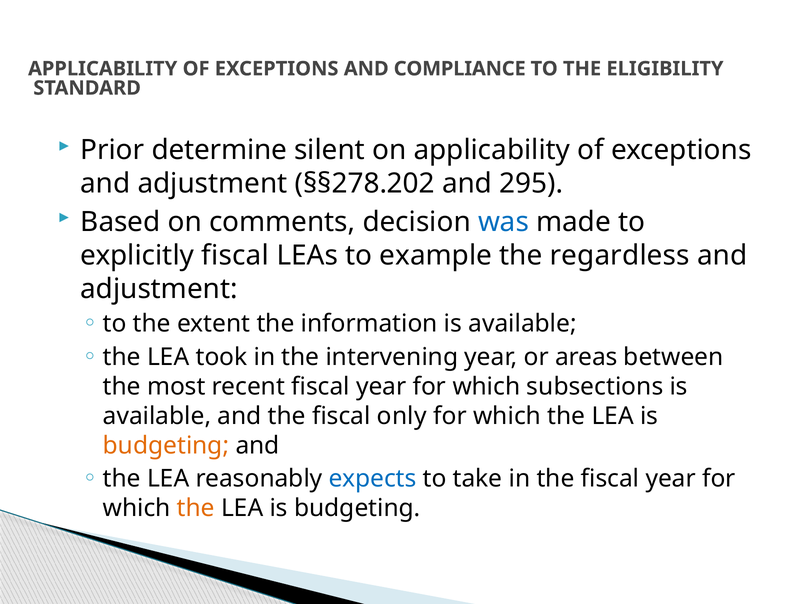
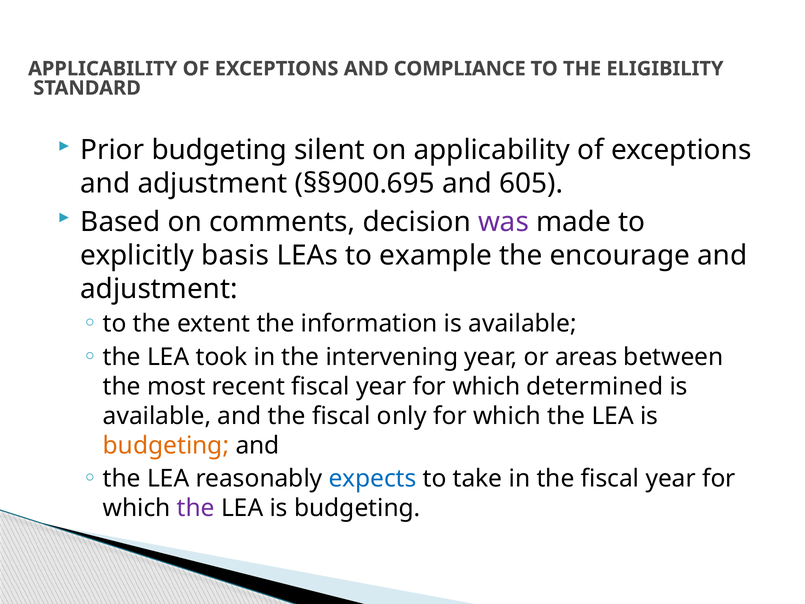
Prior determine: determine -> budgeting
§§278.202: §§278.202 -> §§900.695
295: 295 -> 605
was colour: blue -> purple
explicitly fiscal: fiscal -> basis
regardless: regardless -> encourage
subsections: subsections -> determined
the at (196, 508) colour: orange -> purple
